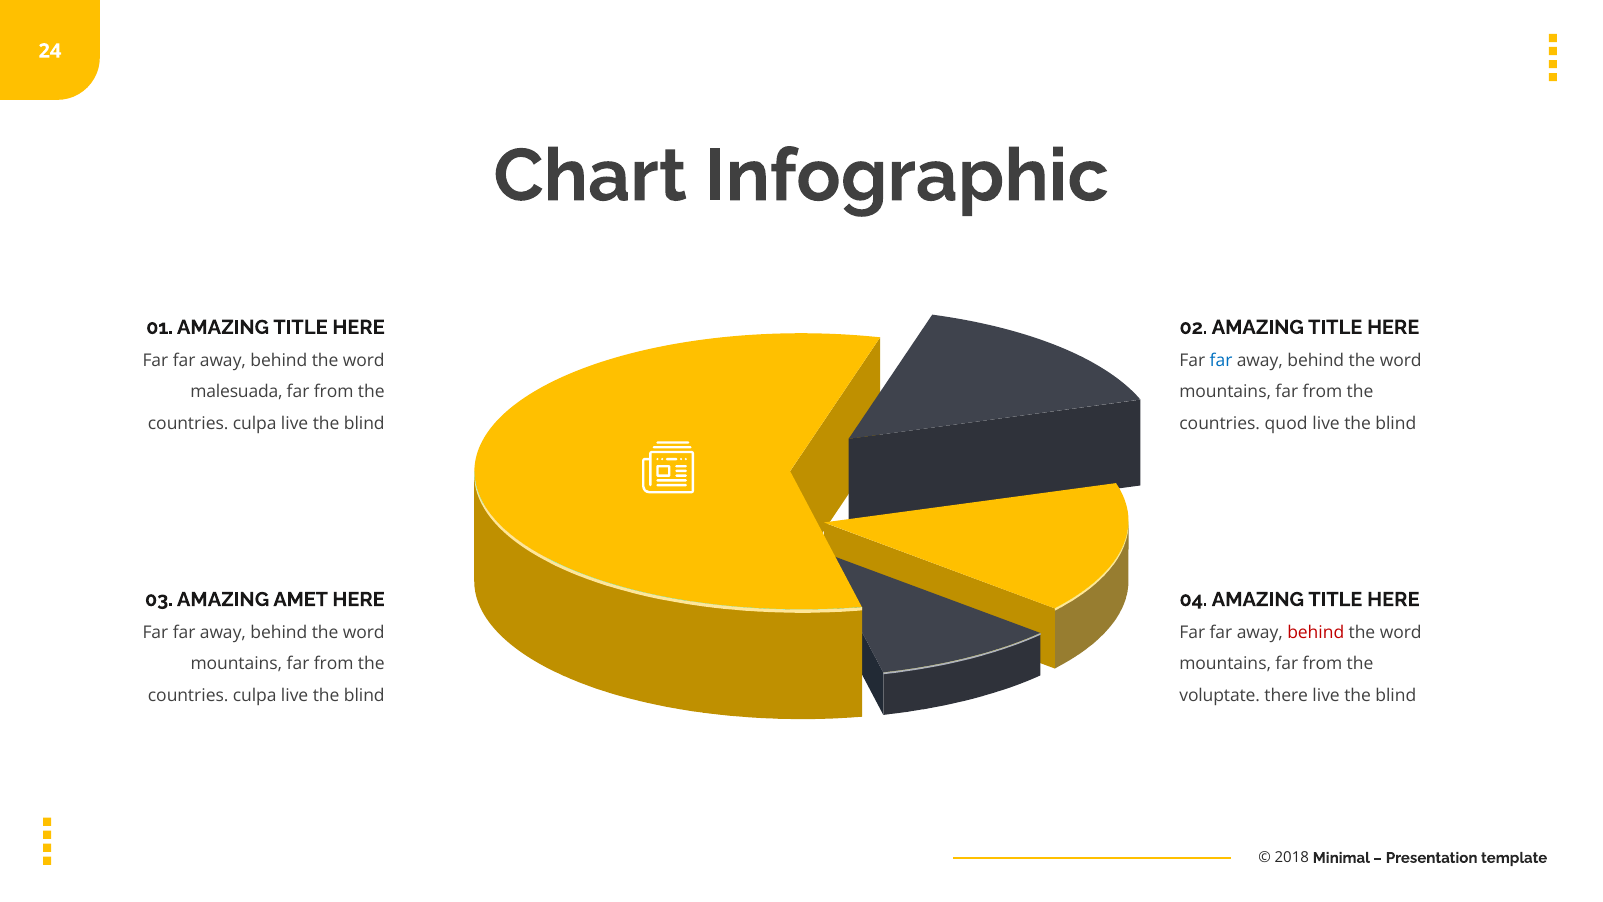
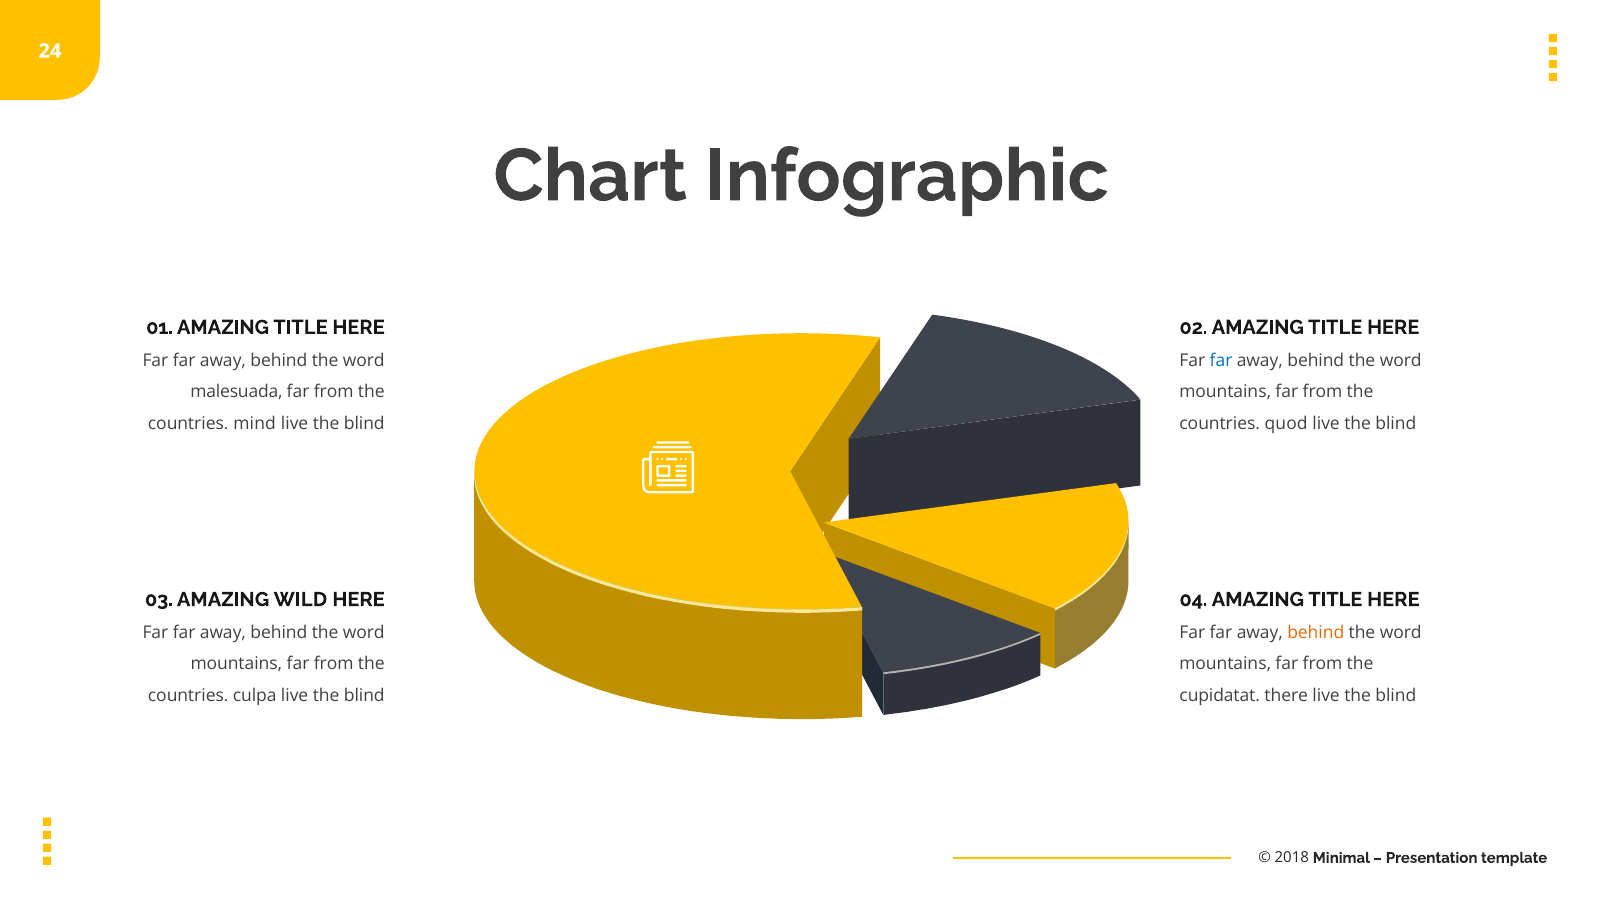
culpa at (255, 423): culpa -> mind
AMET: AMET -> WILD
behind at (1316, 632) colour: red -> orange
voluptate: voluptate -> cupidatat
